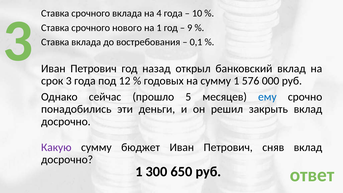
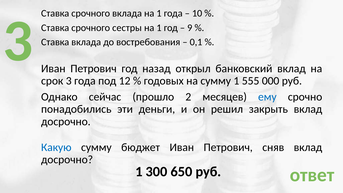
вклада на 4: 4 -> 1
нового: нового -> сестры
576: 576 -> 555
5: 5 -> 2
Какую colour: purple -> blue
